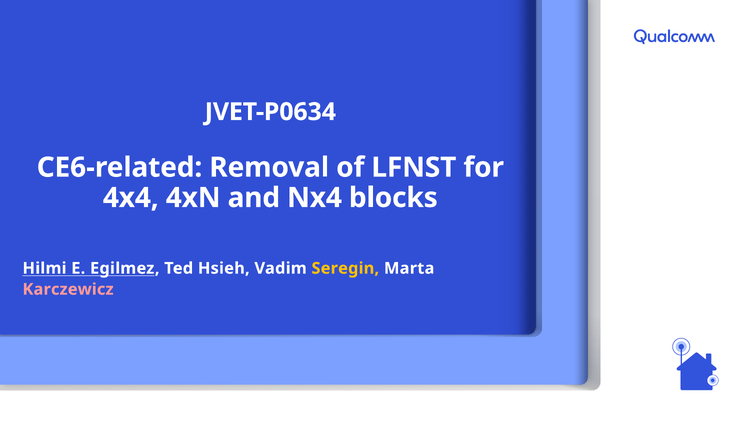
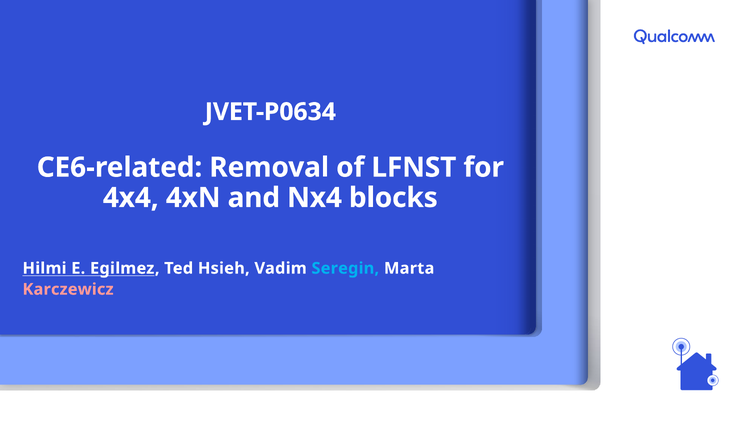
Seregin colour: yellow -> light blue
